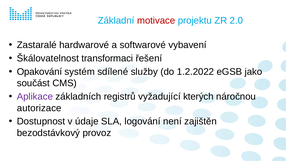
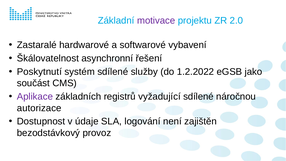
motivace colour: red -> purple
transformaci: transformaci -> asynchronní
Opakování: Opakování -> Poskytnutí
vyžadující kterých: kterých -> sdílené
